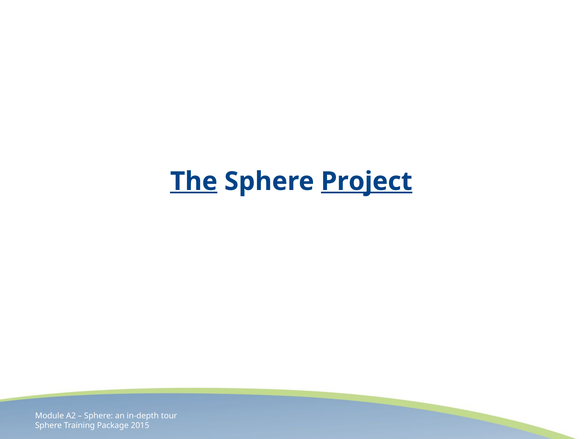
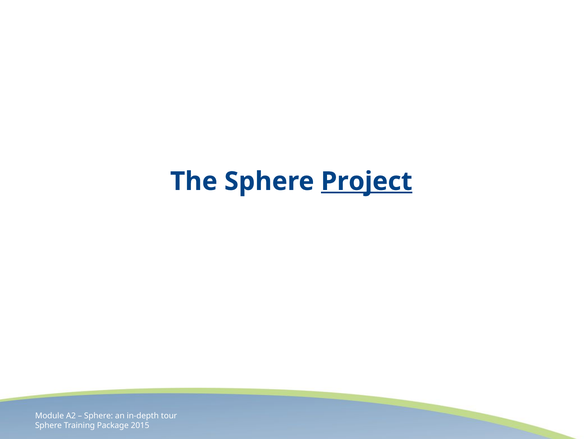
The underline: present -> none
